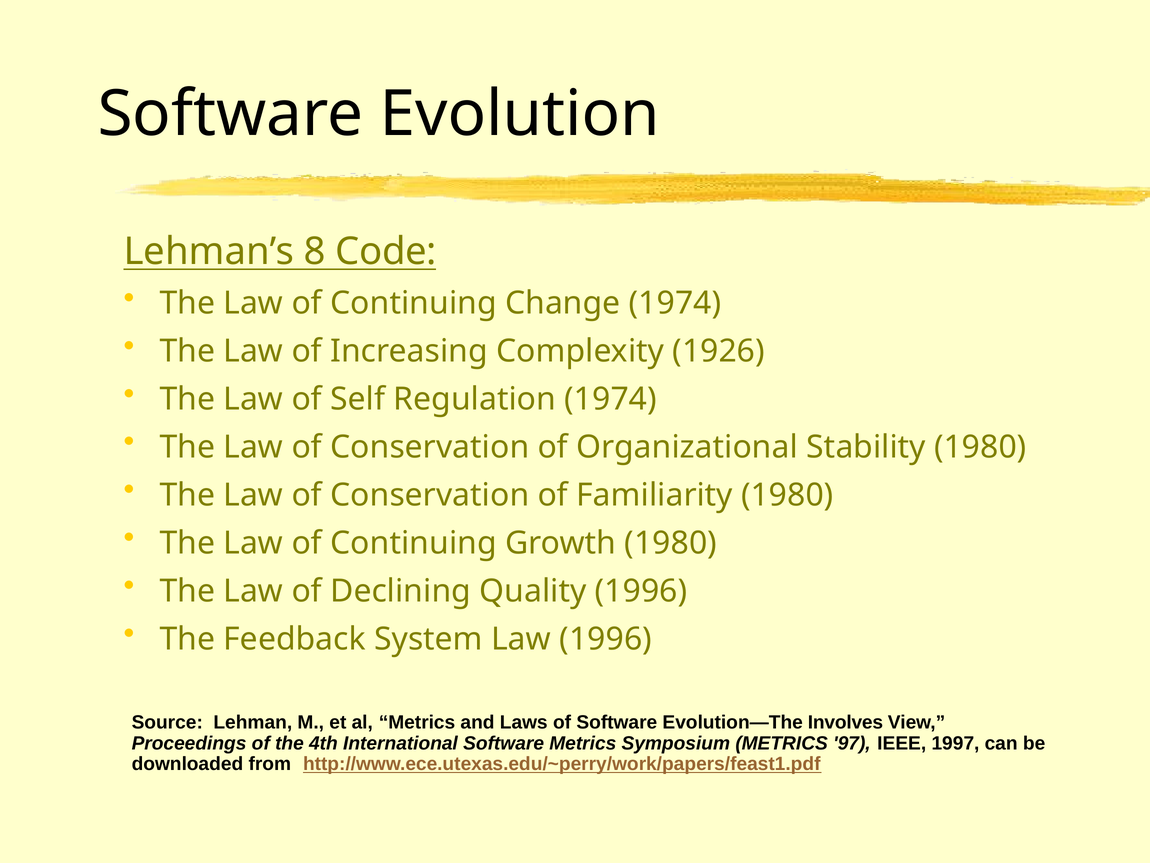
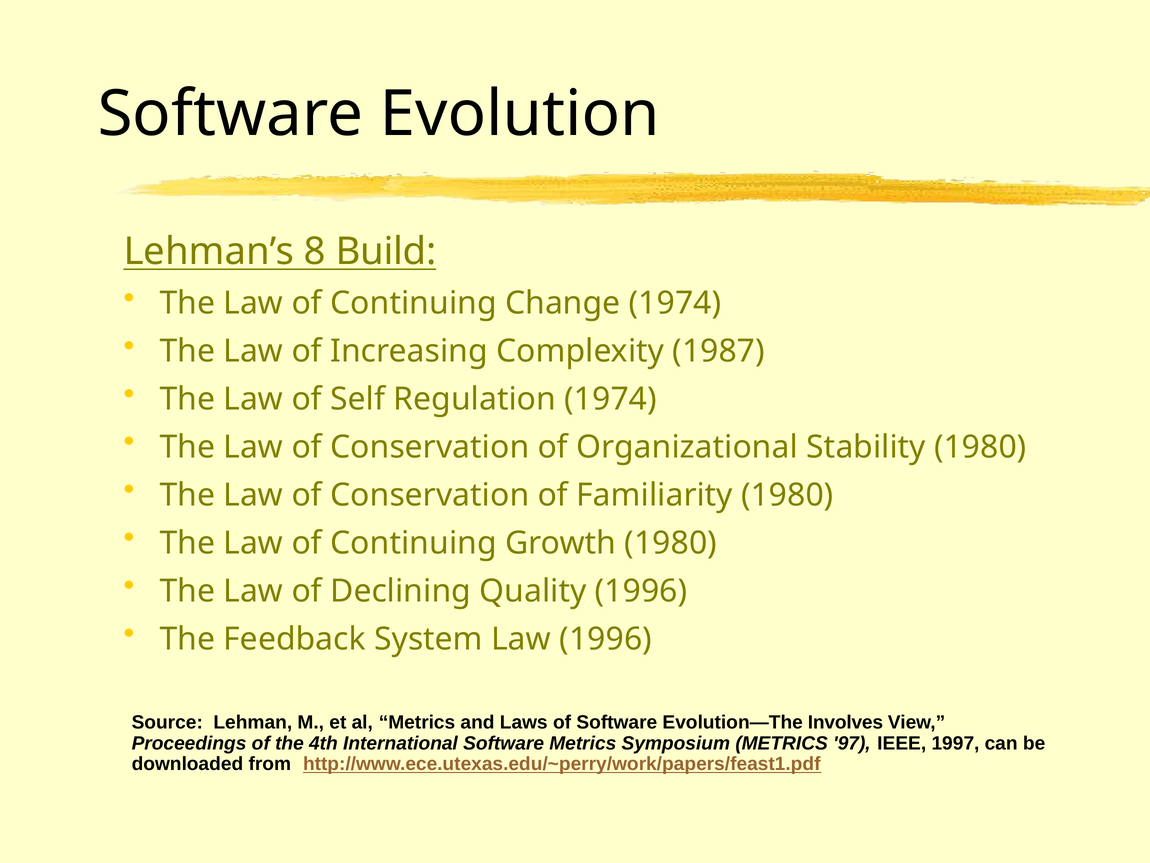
Code: Code -> Build
1926: 1926 -> 1987
